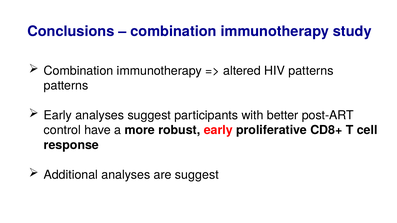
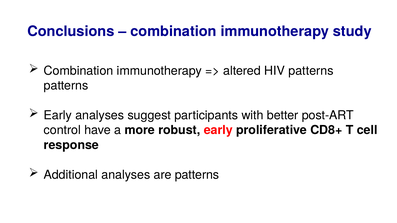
are suggest: suggest -> patterns
